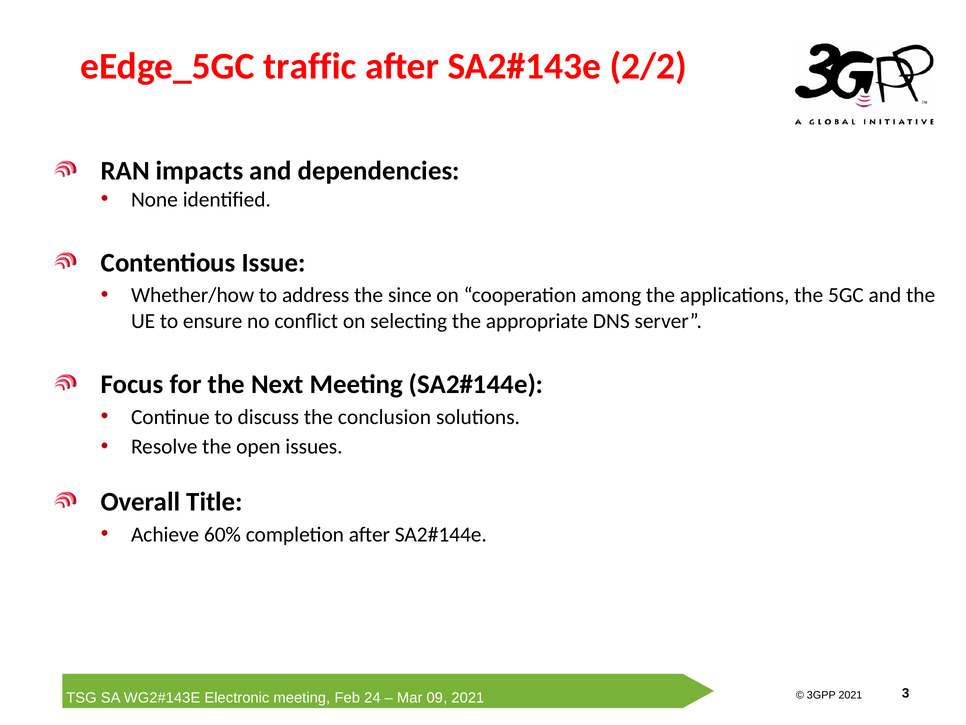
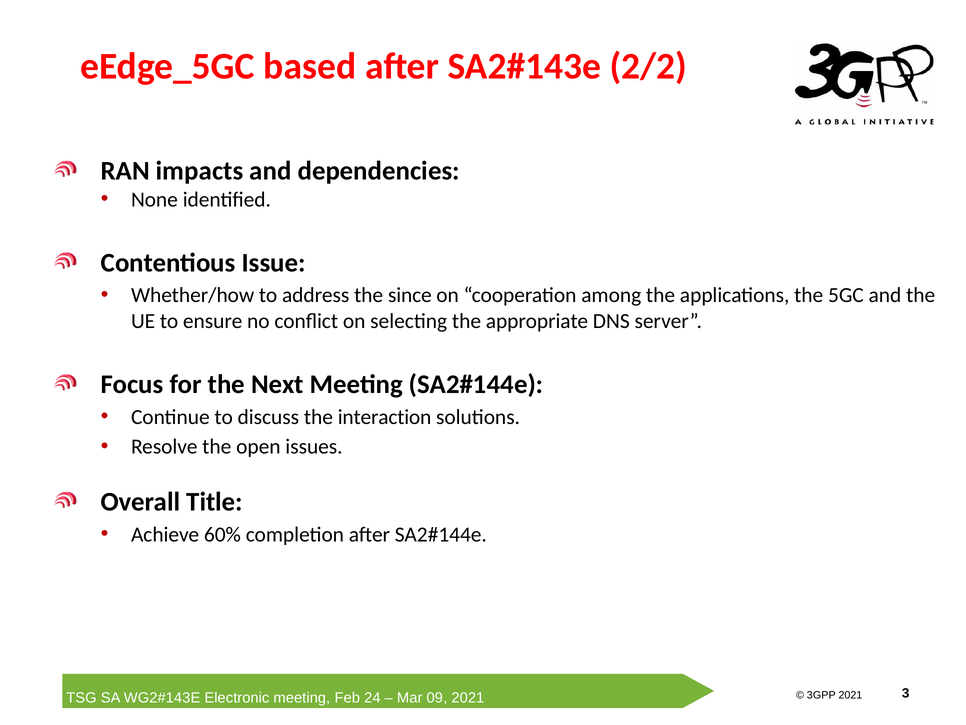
traffic: traffic -> based
conclusion: conclusion -> interaction
